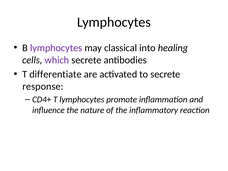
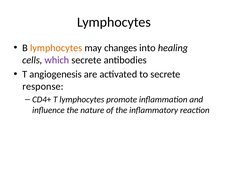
lymphocytes at (56, 48) colour: purple -> orange
classical: classical -> changes
differentiate: differentiate -> angiogenesis
